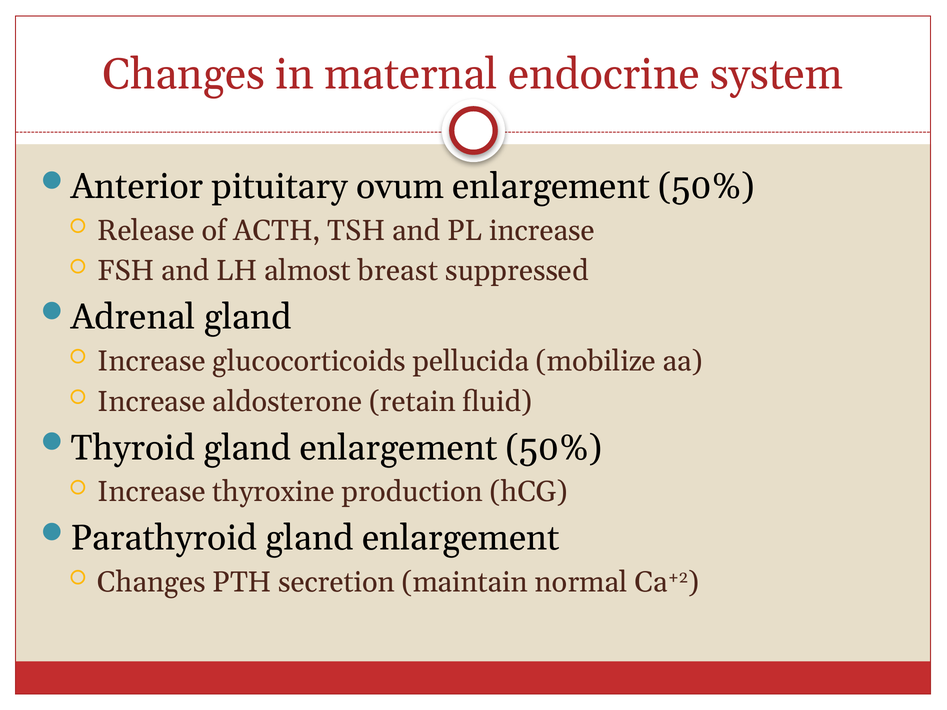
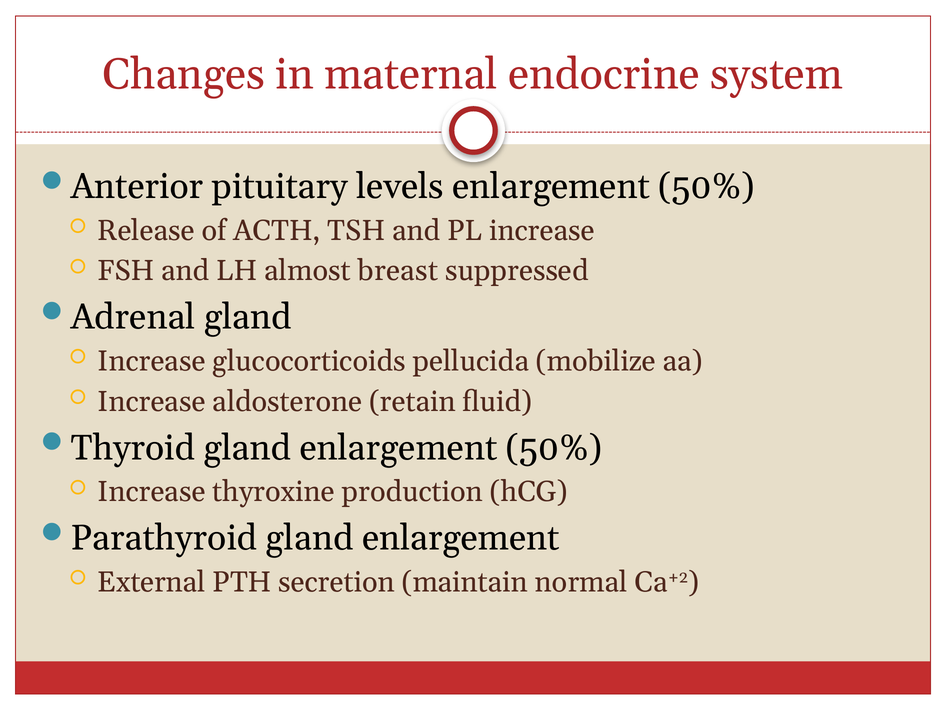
ovum: ovum -> levels
Changes at (151, 582): Changes -> External
